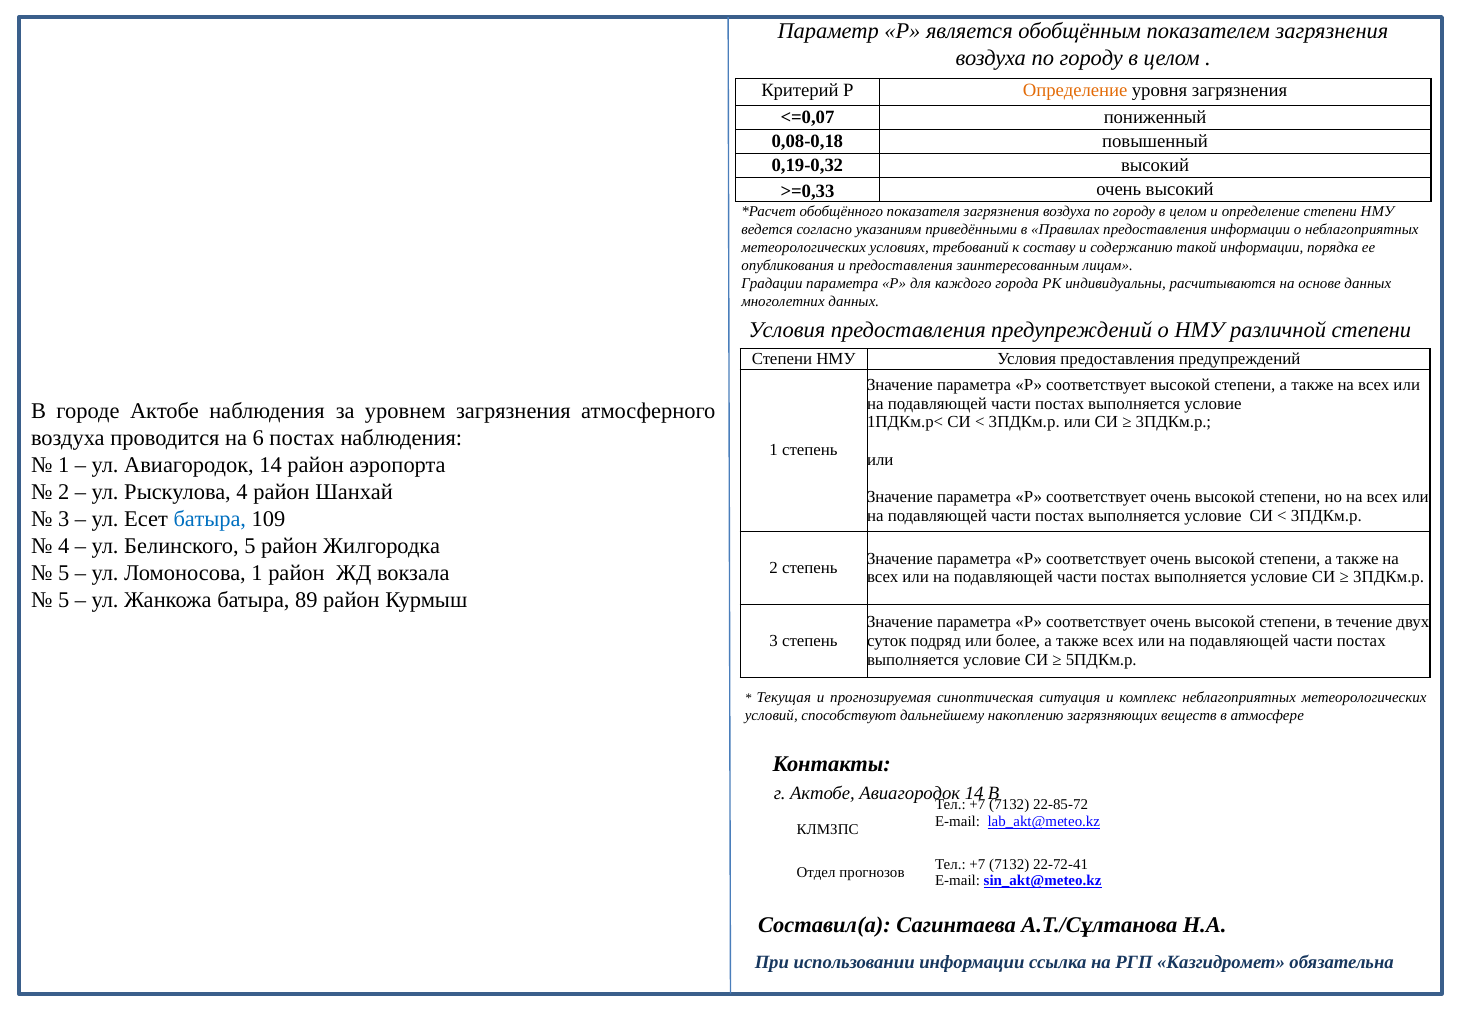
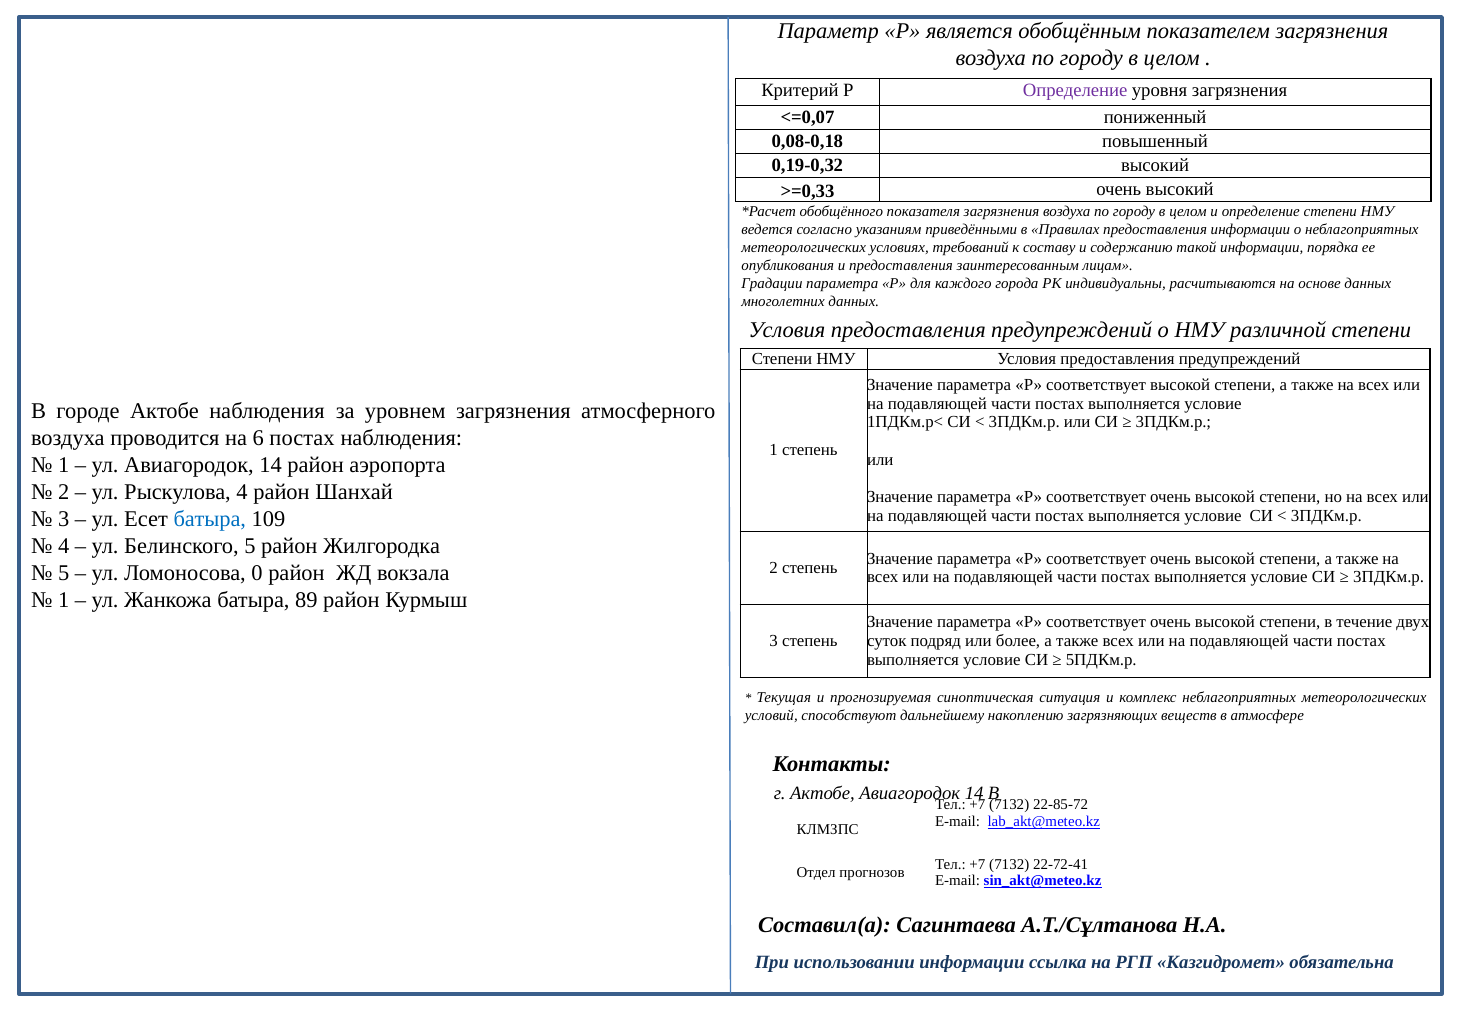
Определение at (1075, 90) colour: orange -> purple
Ломоносова 1: 1 -> 0
5 at (64, 600): 5 -> 1
